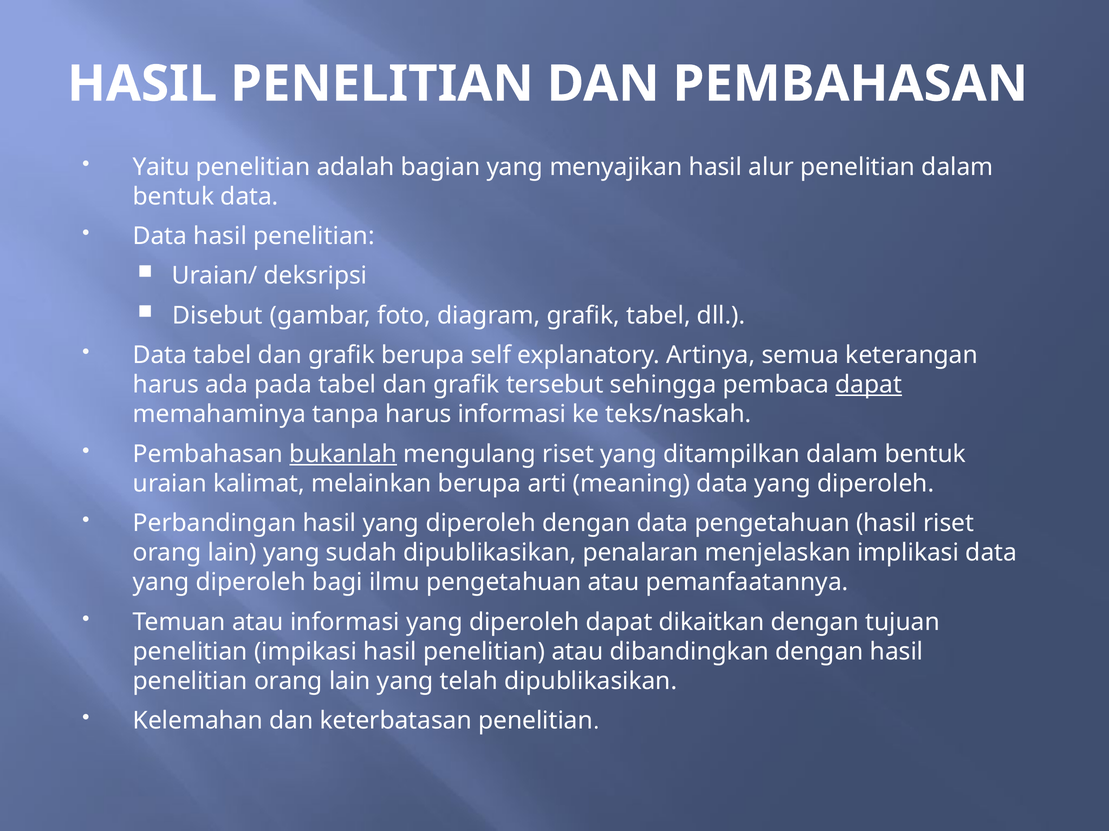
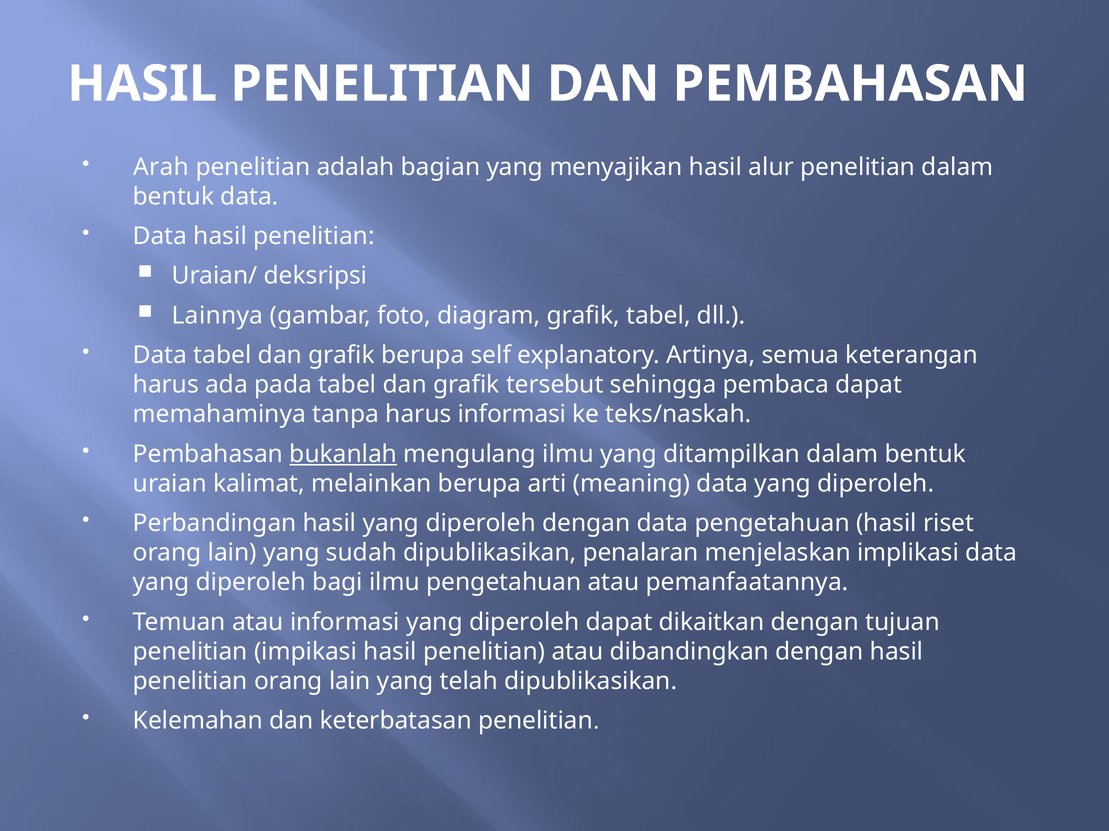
Yaitu: Yaitu -> Arah
Disebut: Disebut -> Lainnya
dapat at (869, 385) underline: present -> none
mengulang riset: riset -> ilmu
